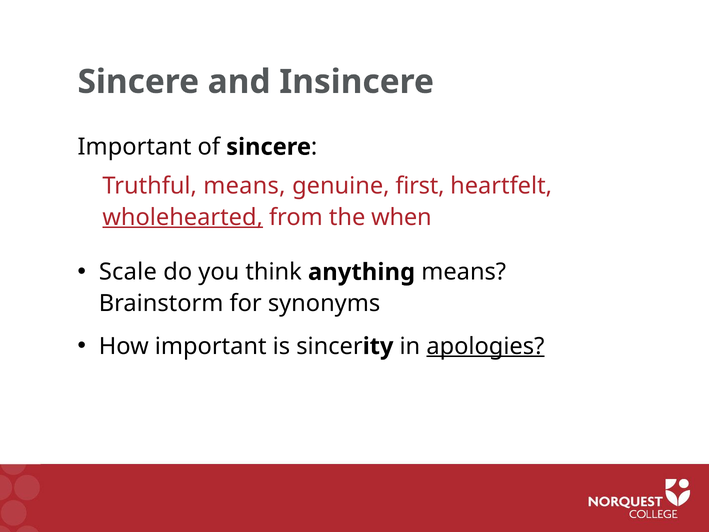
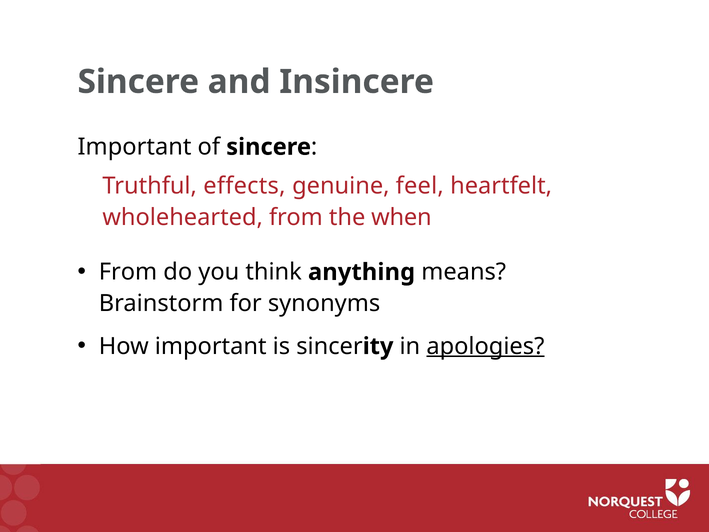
Truthful means: means -> effects
first: first -> feel
wholehearted underline: present -> none
Scale at (128, 272): Scale -> From
